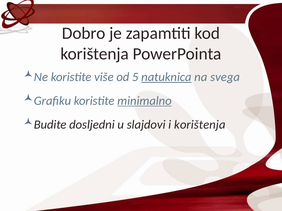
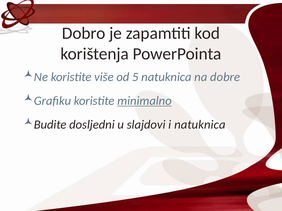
natuknica at (166, 77) underline: present -> none
svega: svega -> dobre
i korištenja: korištenja -> natuknica
